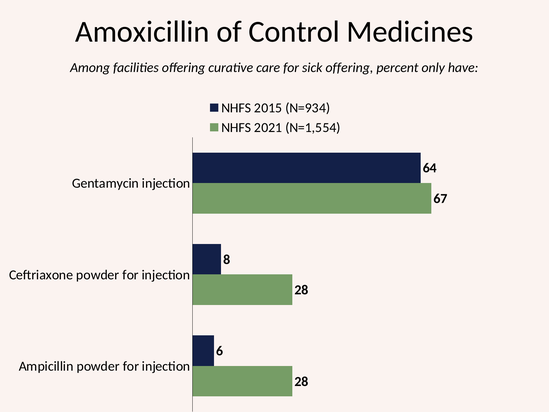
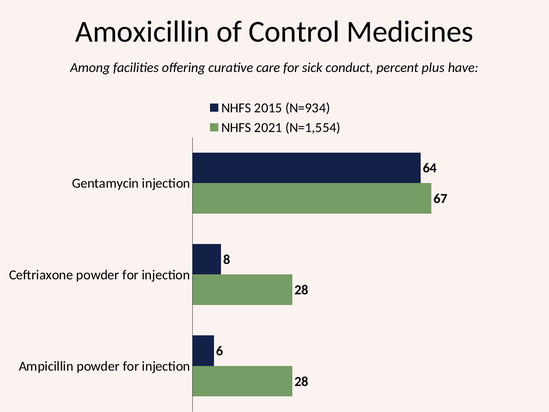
sick offering: offering -> conduct
only: only -> plus
